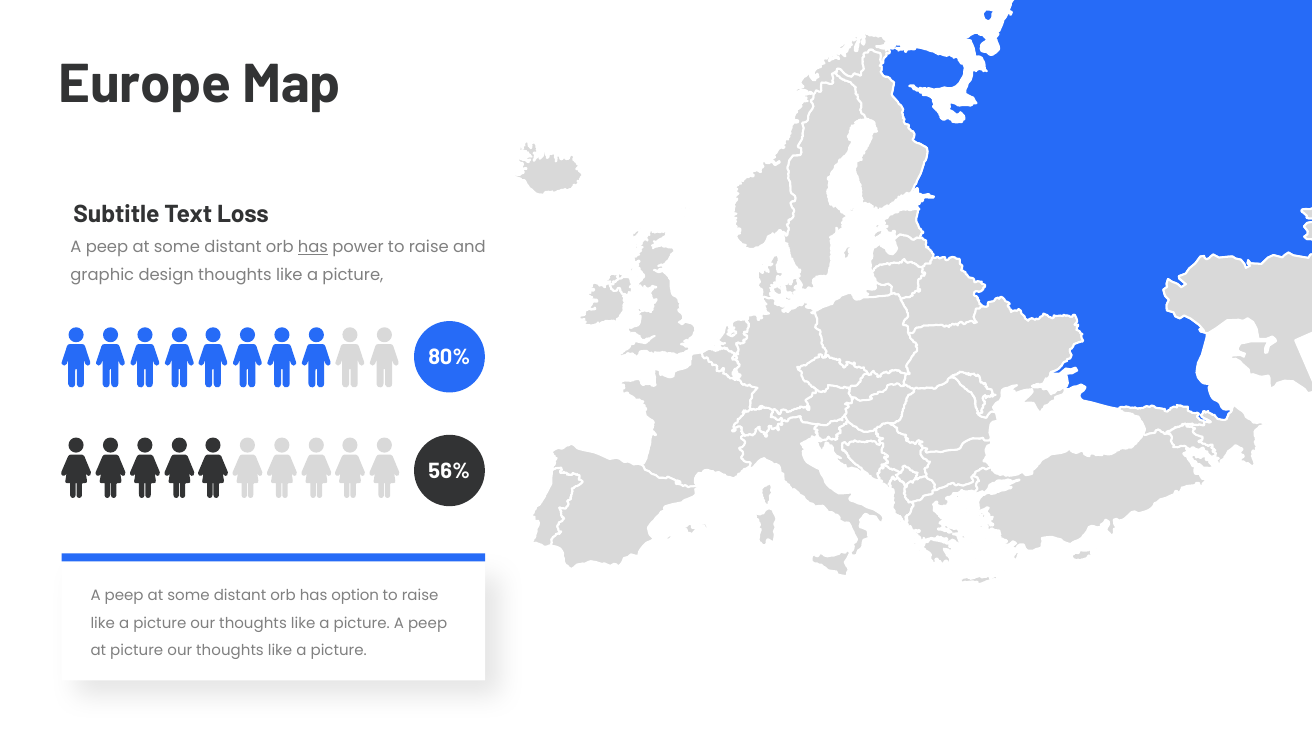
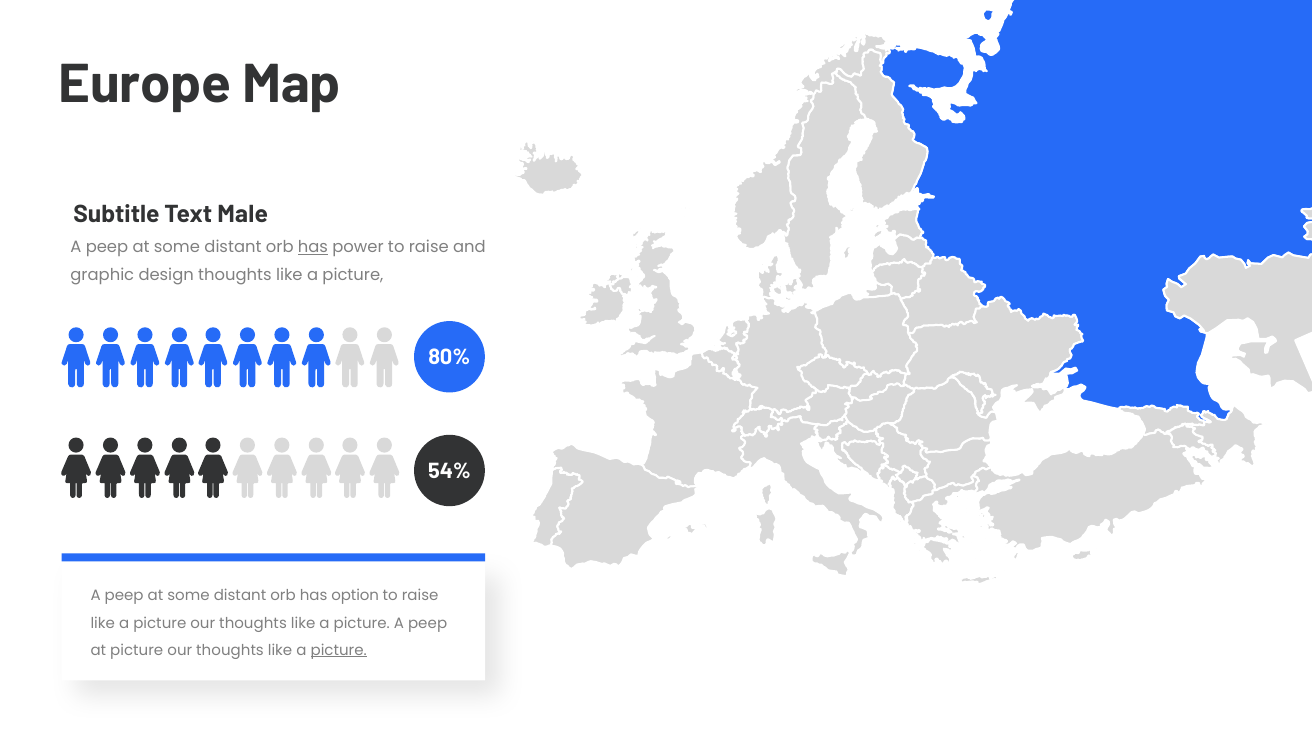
Loss: Loss -> Male
56%: 56% -> 54%
picture at (339, 650) underline: none -> present
